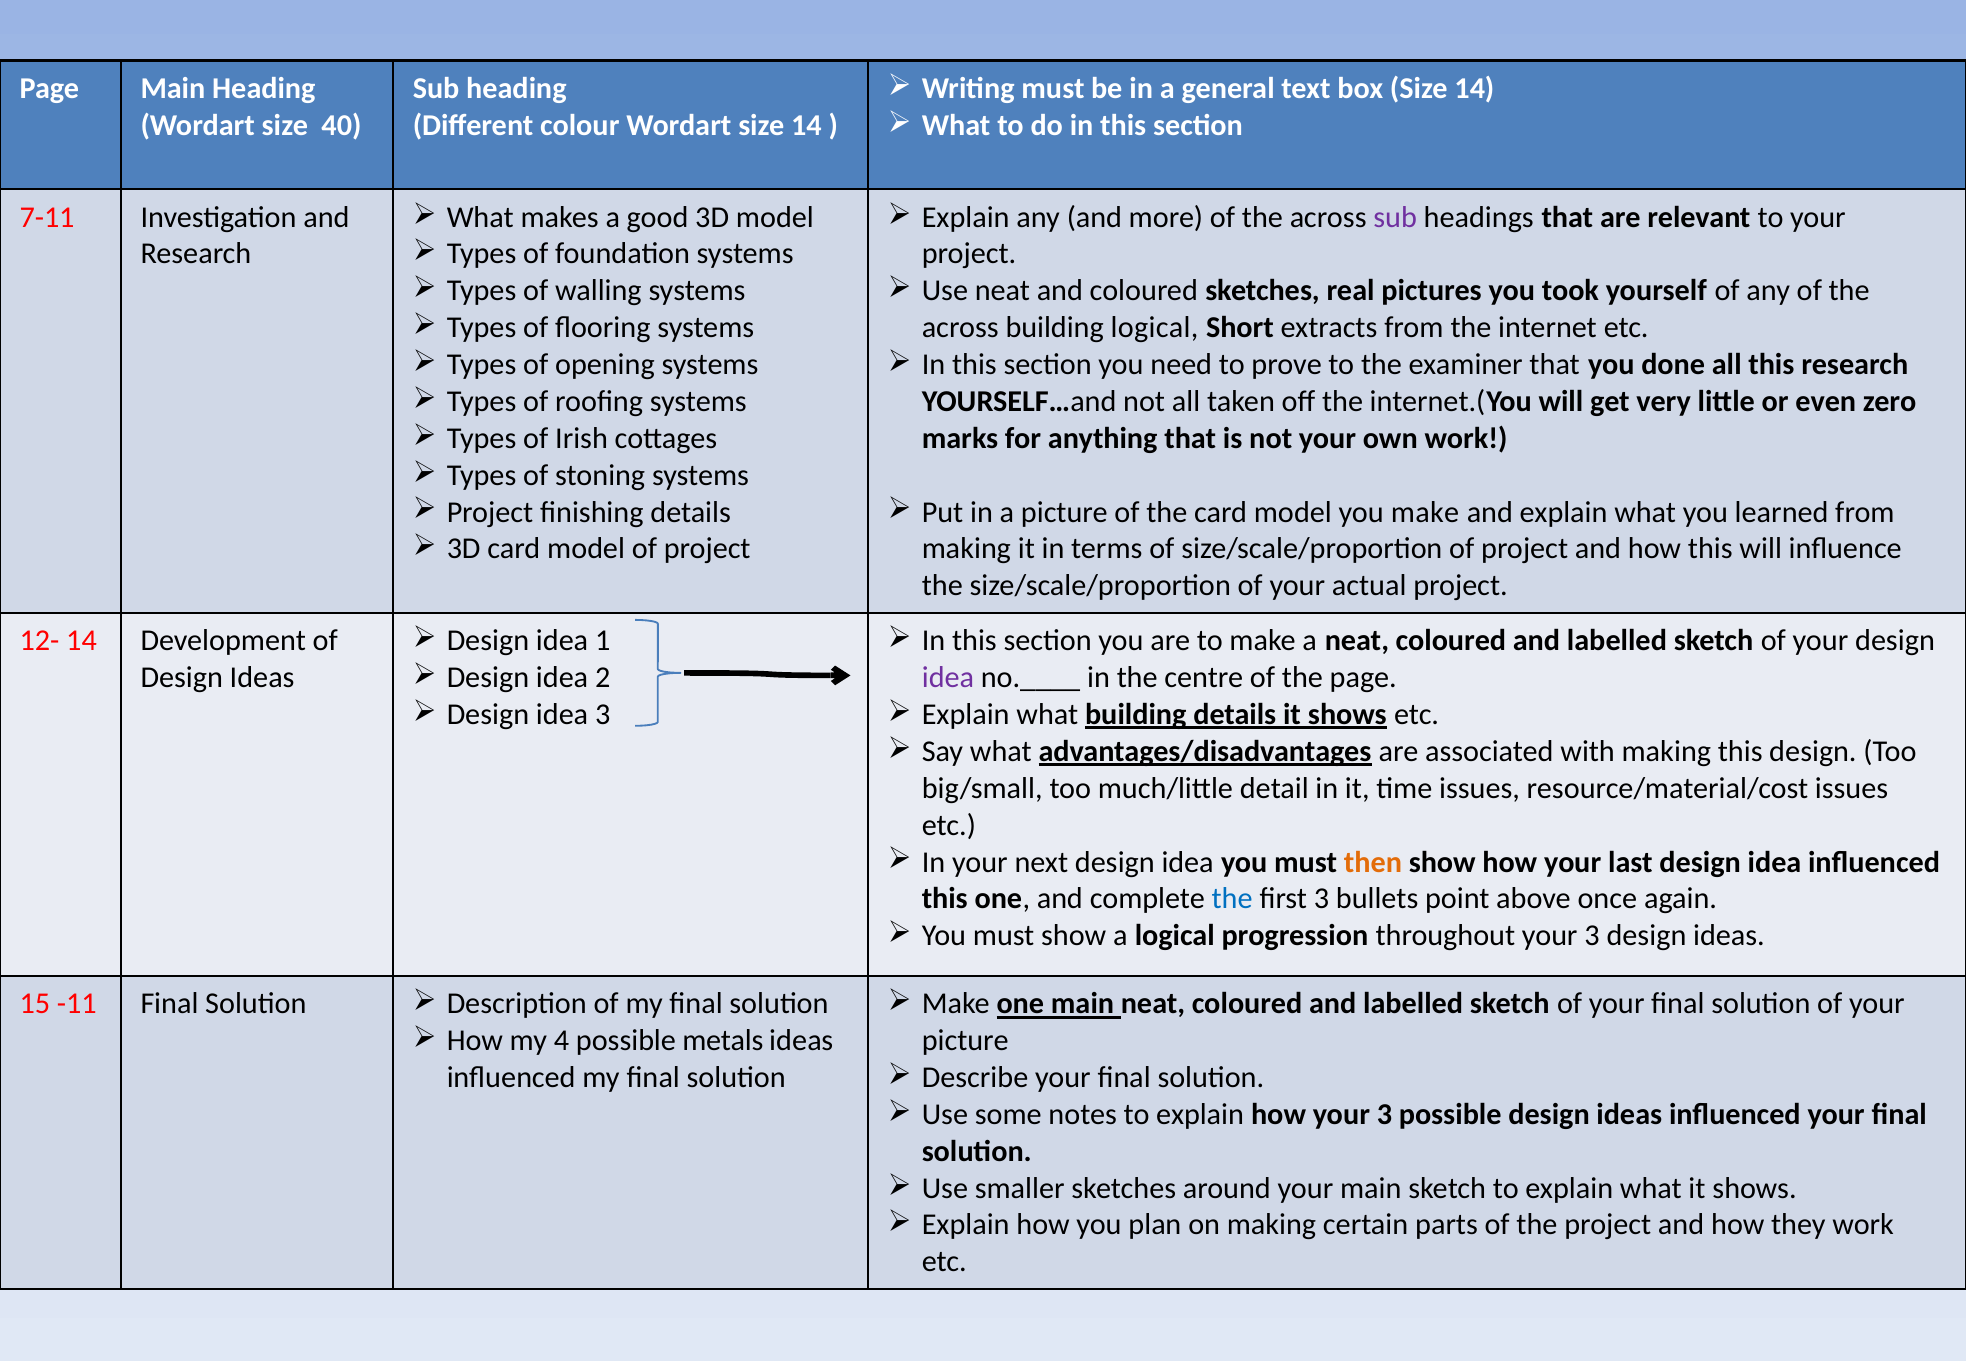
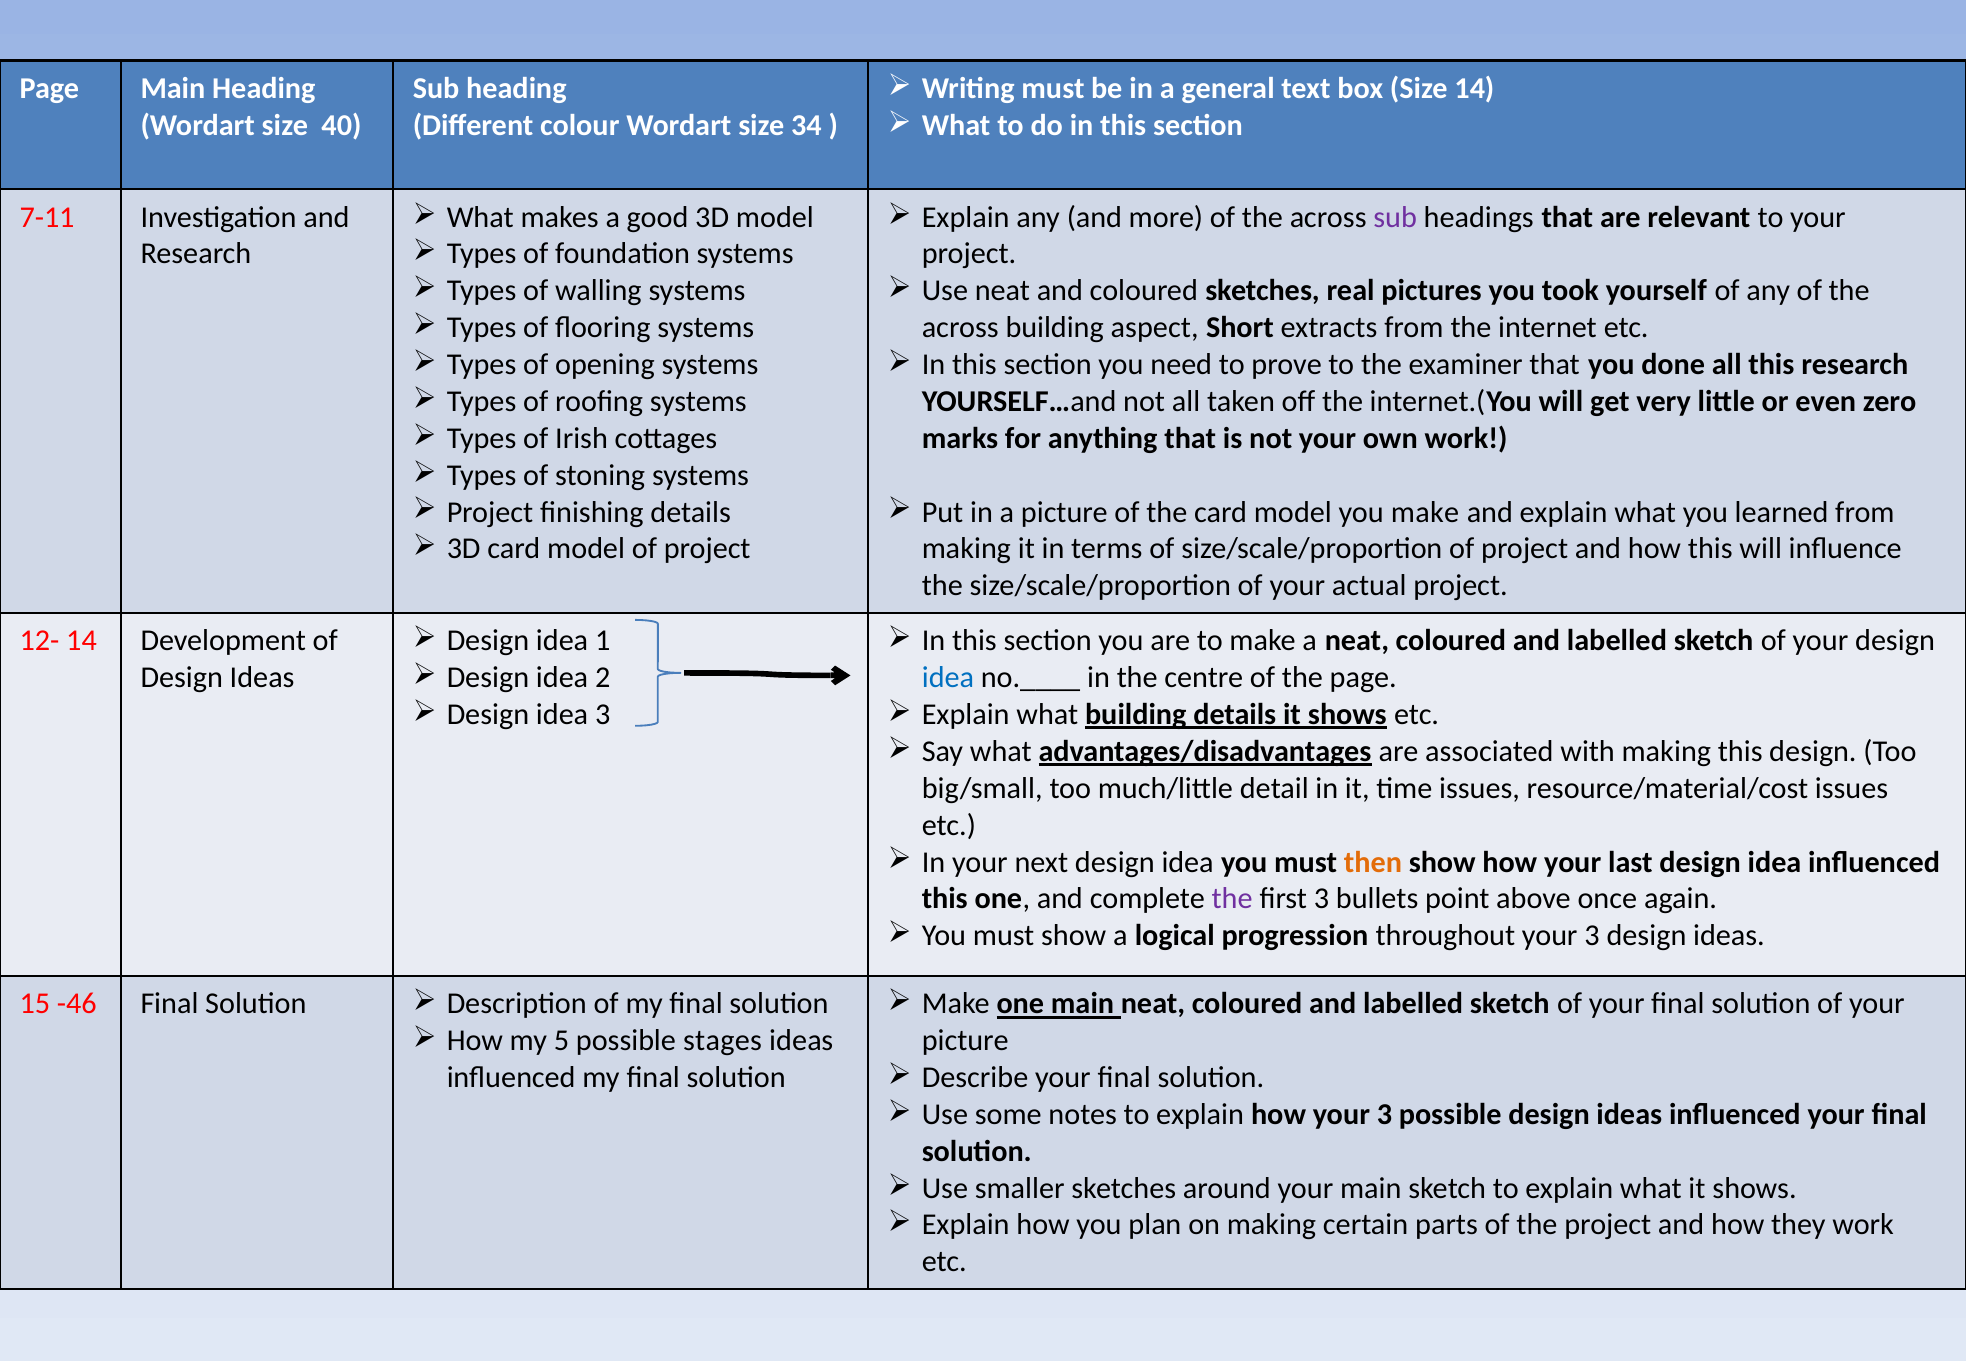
Wordart size 14: 14 -> 34
building logical: logical -> aspect
idea at (948, 678) colour: purple -> blue
the at (1232, 899) colour: blue -> purple
-11: -11 -> -46
4: 4 -> 5
metals: metals -> stages
